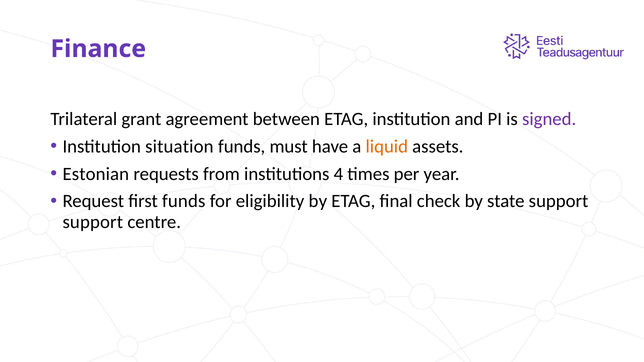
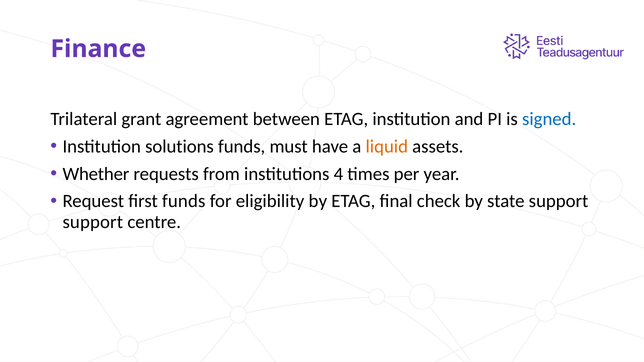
signed colour: purple -> blue
situation: situation -> solutions
Estonian: Estonian -> Whether
